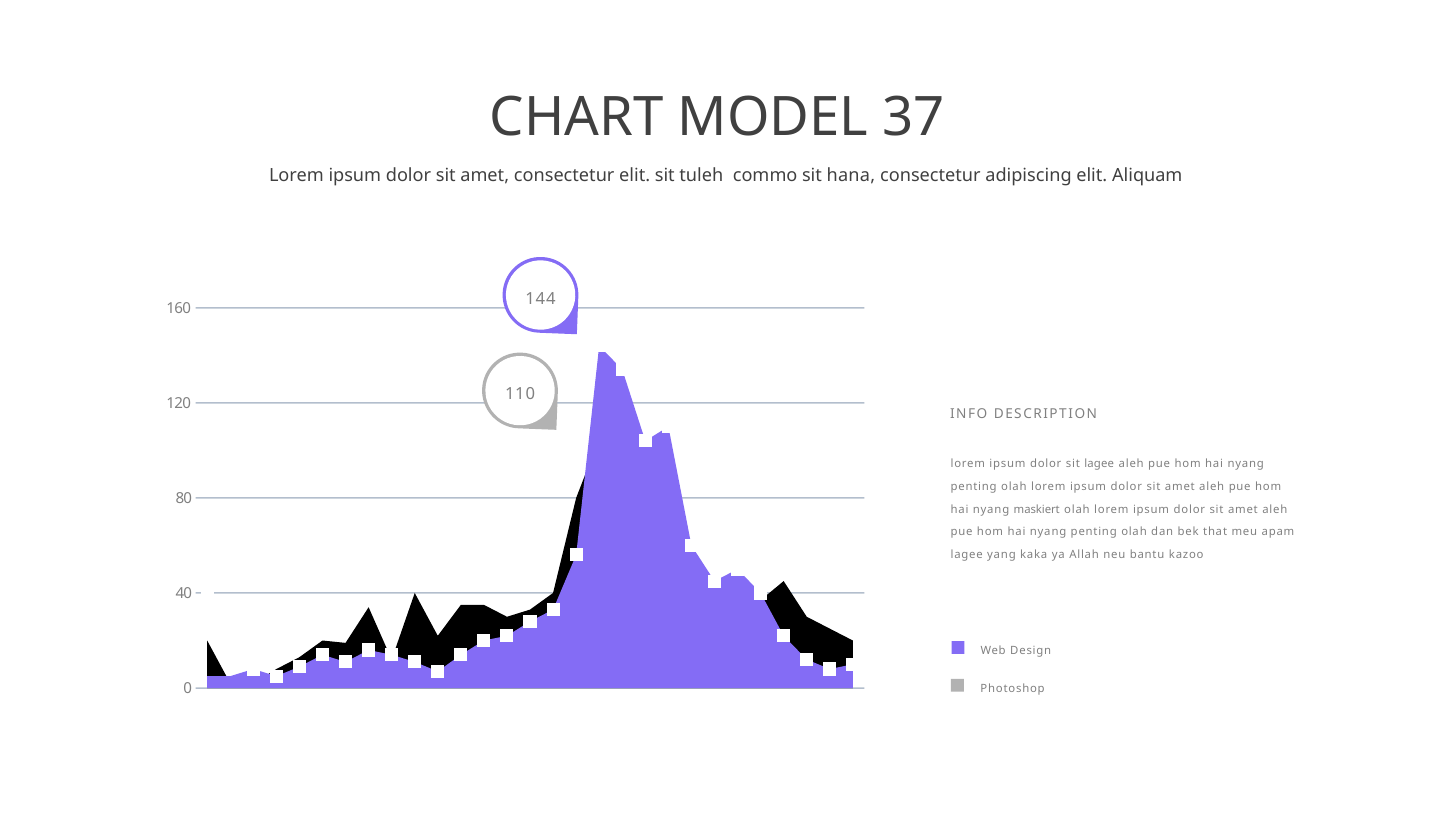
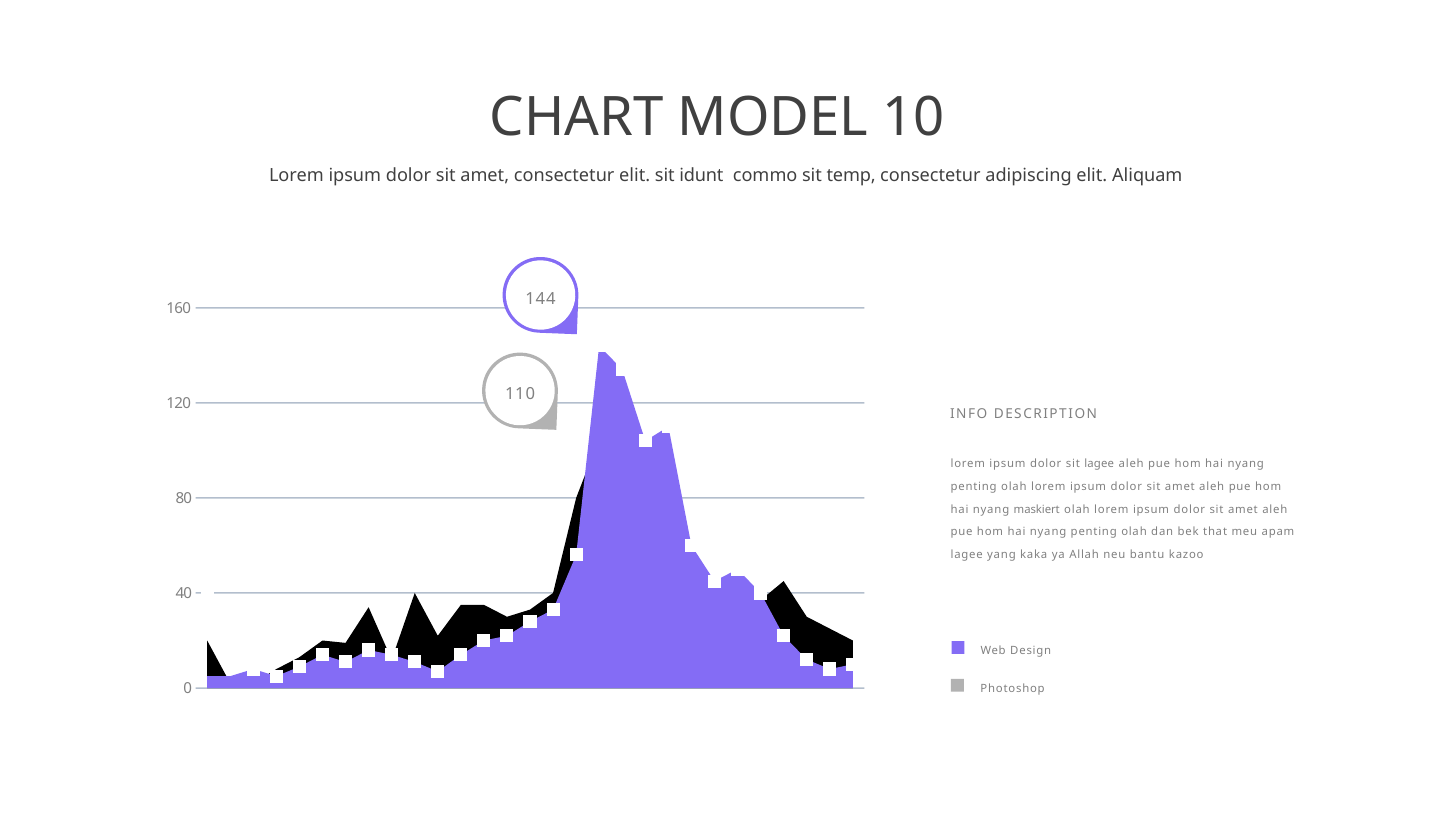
37: 37 -> 10
tuleh: tuleh -> idunt
hana: hana -> temp
